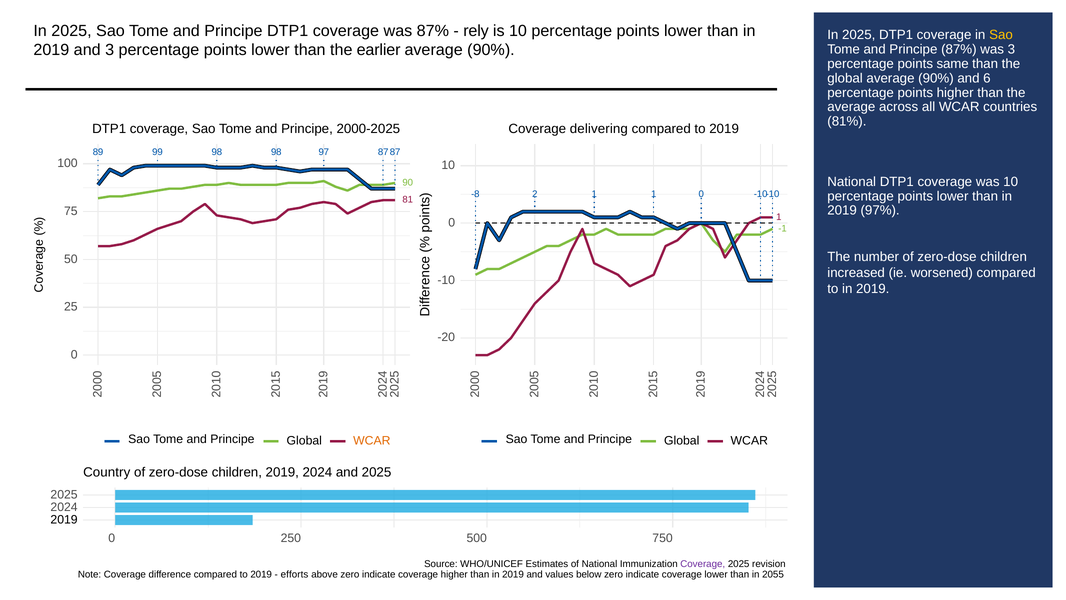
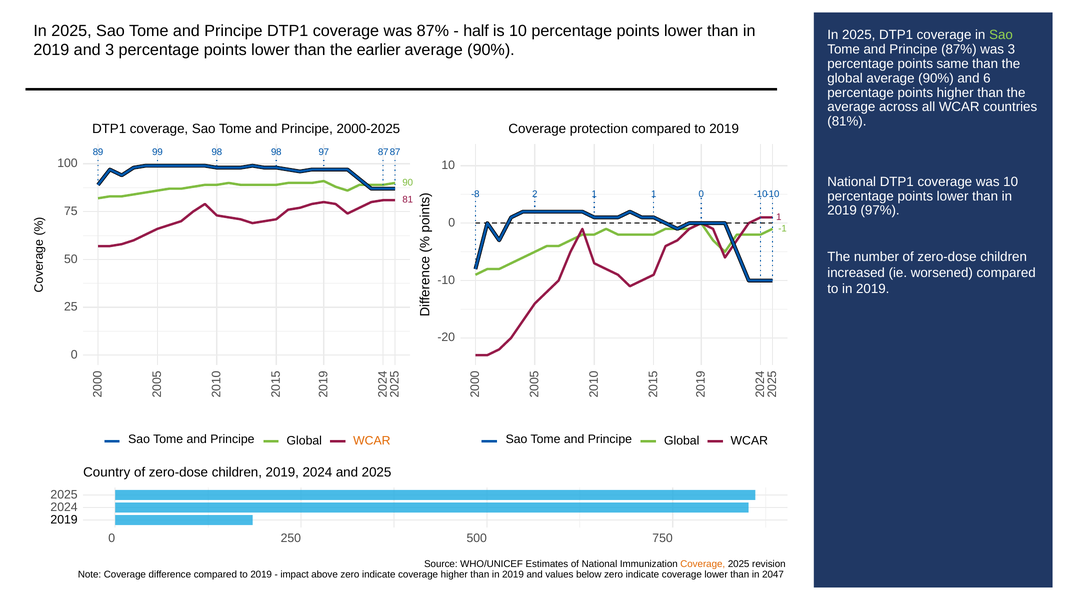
rely: rely -> half
Sao at (1001, 35) colour: yellow -> light green
delivering: delivering -> protection
Coverage at (703, 564) colour: purple -> orange
efforts: efforts -> impact
2055: 2055 -> 2047
